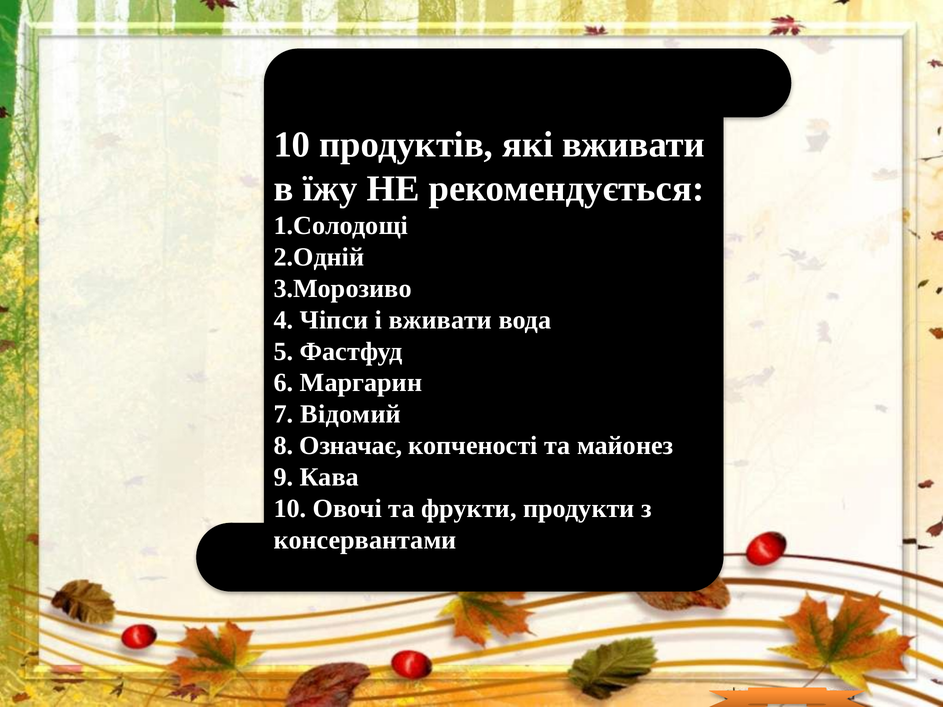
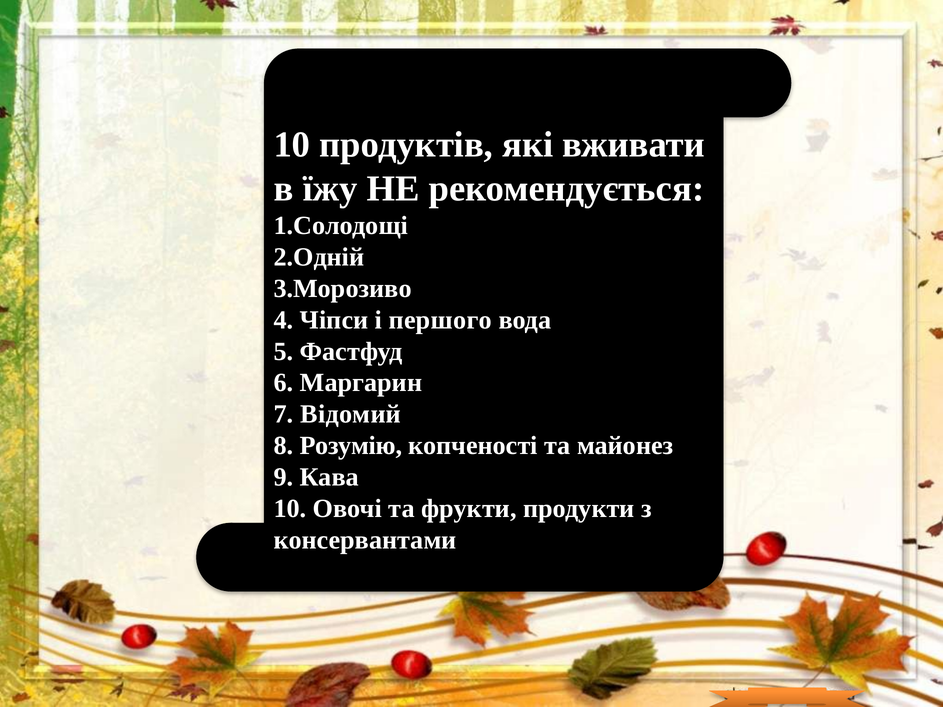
і вживати: вживати -> першого
Означає: Означає -> Розумію
